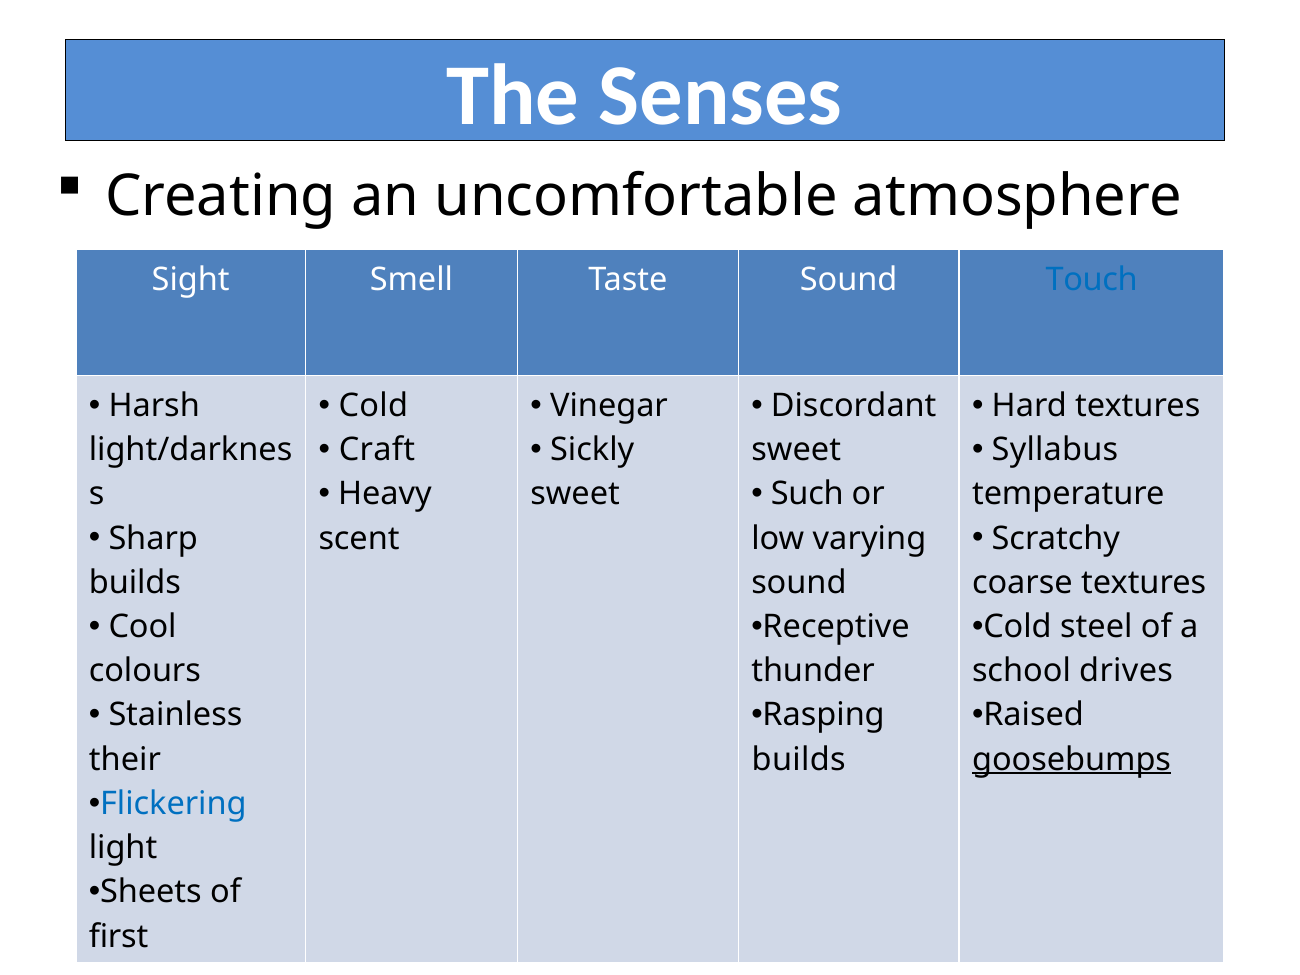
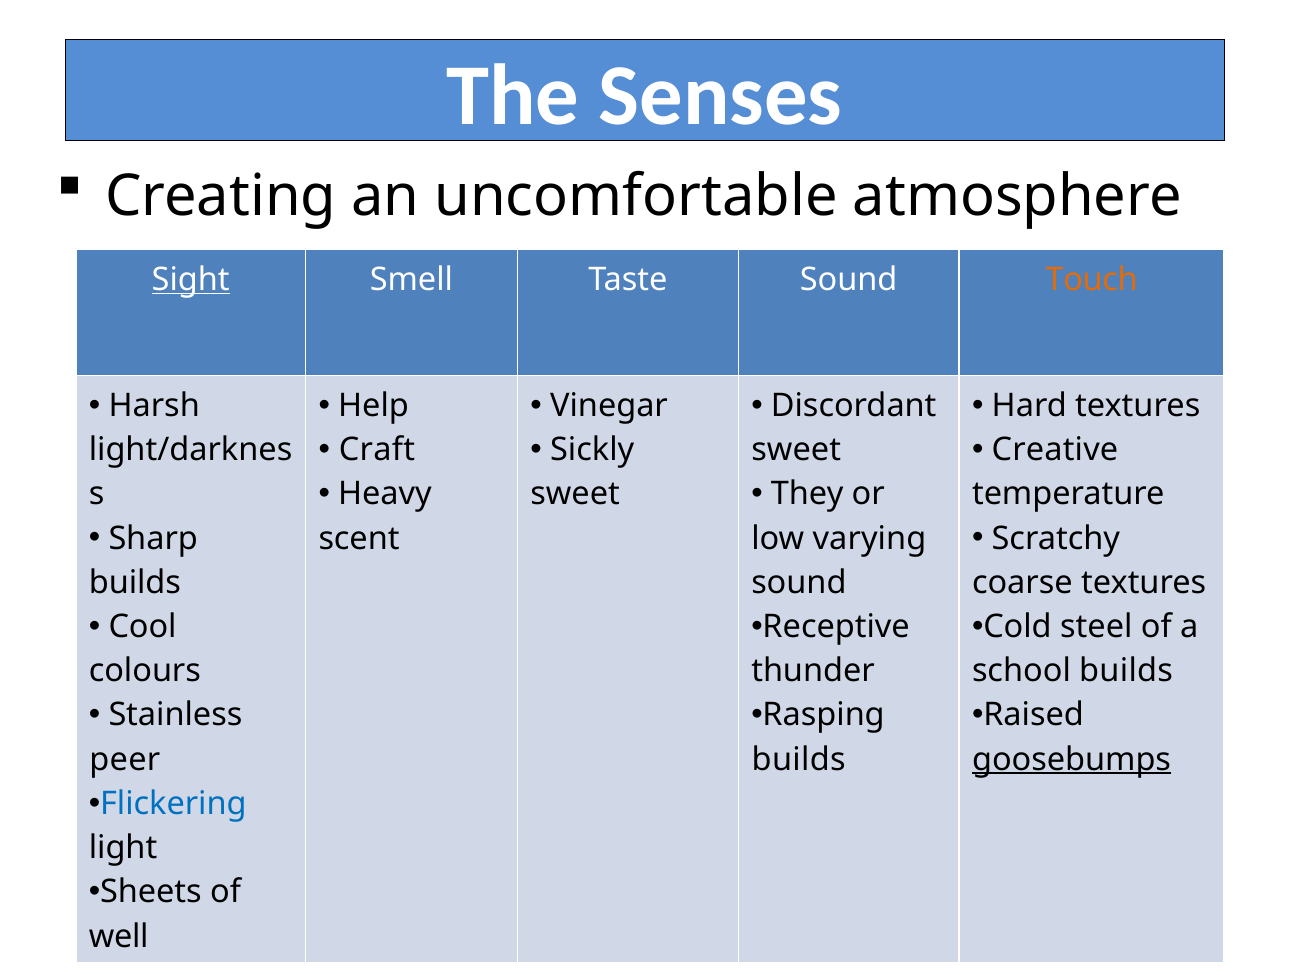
Sight underline: none -> present
Touch colour: blue -> orange
Cold at (373, 406): Cold -> Help
Syllabus: Syllabus -> Creative
Such: Such -> They
school drives: drives -> builds
their: their -> peer
first: first -> well
